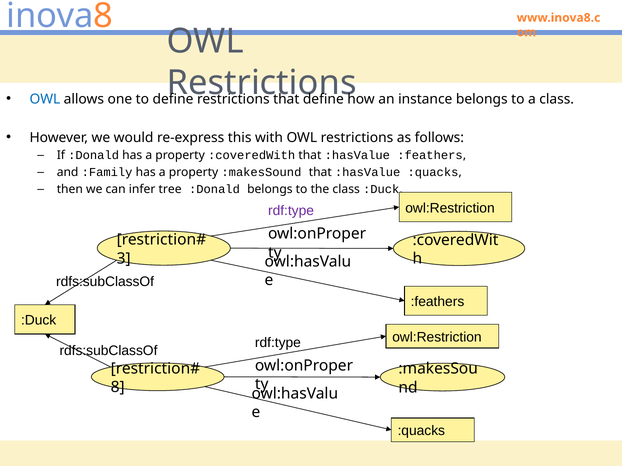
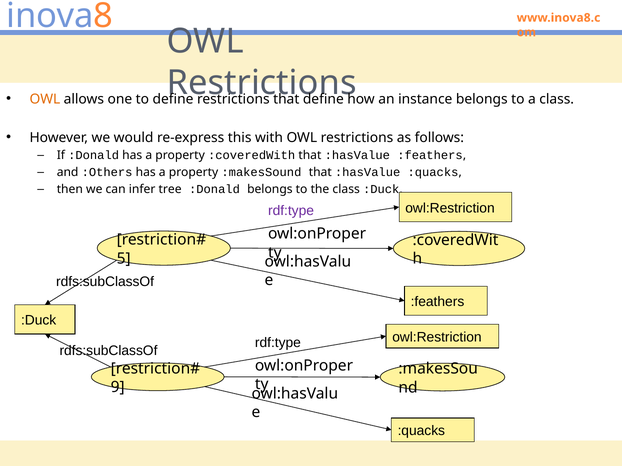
OWL at (45, 99) colour: blue -> orange
:Family: :Family -> :Others
3: 3 -> 5
8: 8 -> 9
